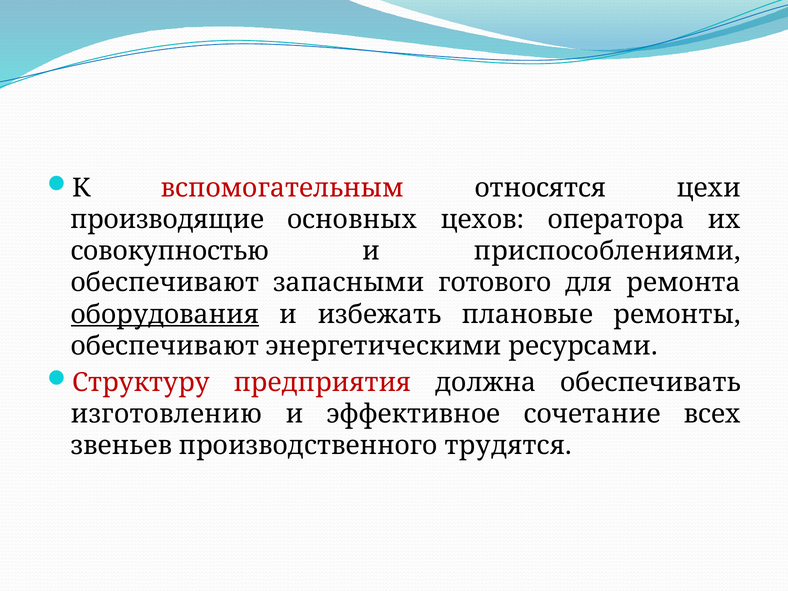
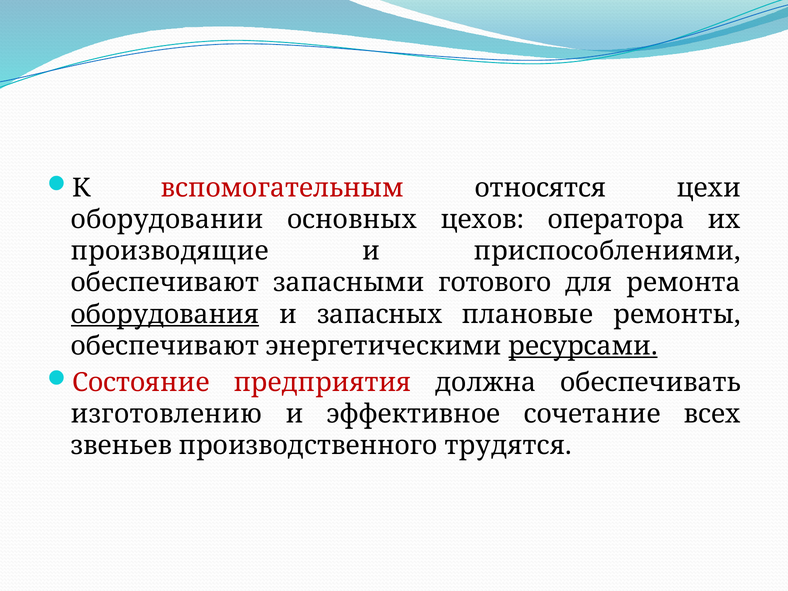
производящие: производящие -> оборудовании
совокупностью: совокупностью -> производящие
избежать: избежать -> запасных
ресурсами underline: none -> present
Структуру: Структуру -> Состояние
